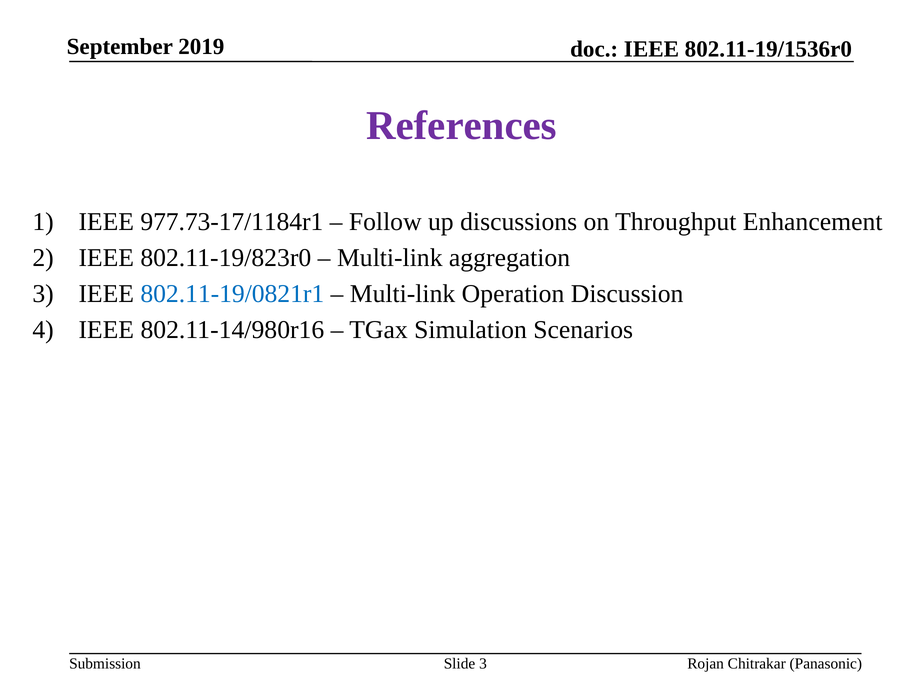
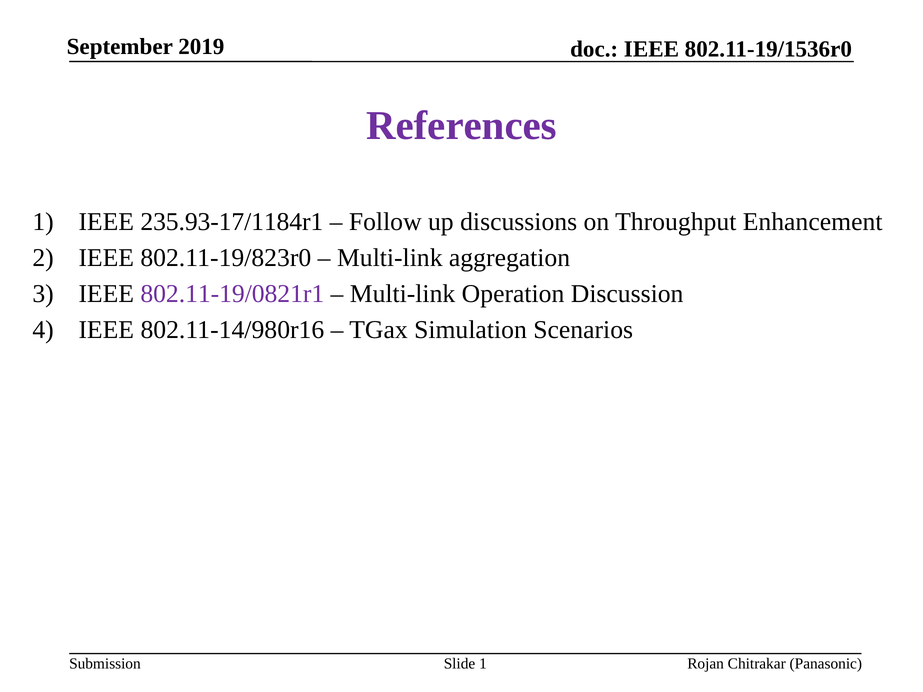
977.73-17/1184r1: 977.73-17/1184r1 -> 235.93-17/1184r1
802.11-19/0821r1 colour: blue -> purple
Slide 3: 3 -> 1
